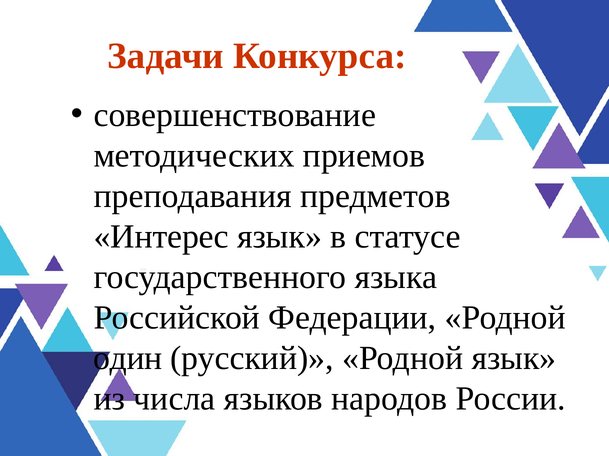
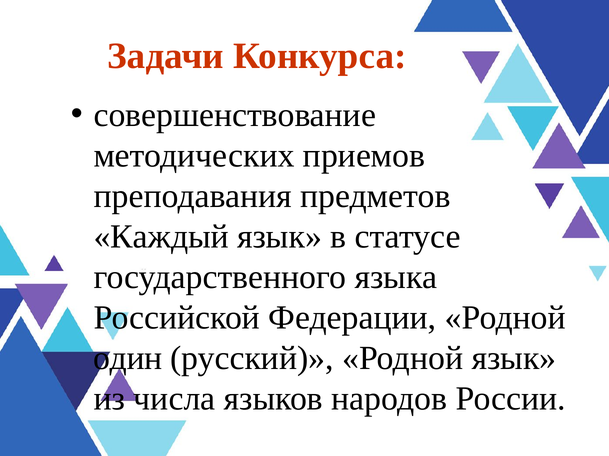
Интерес: Интерес -> Каждый
